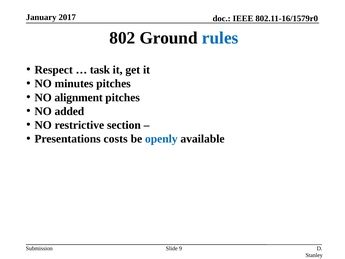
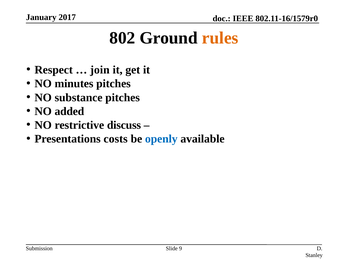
rules colour: blue -> orange
task: task -> join
alignment: alignment -> substance
section: section -> discuss
